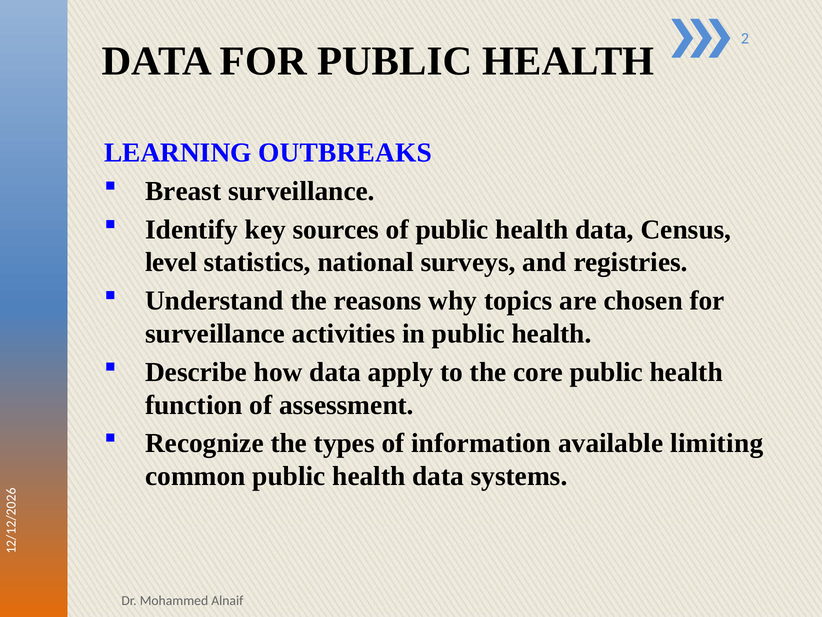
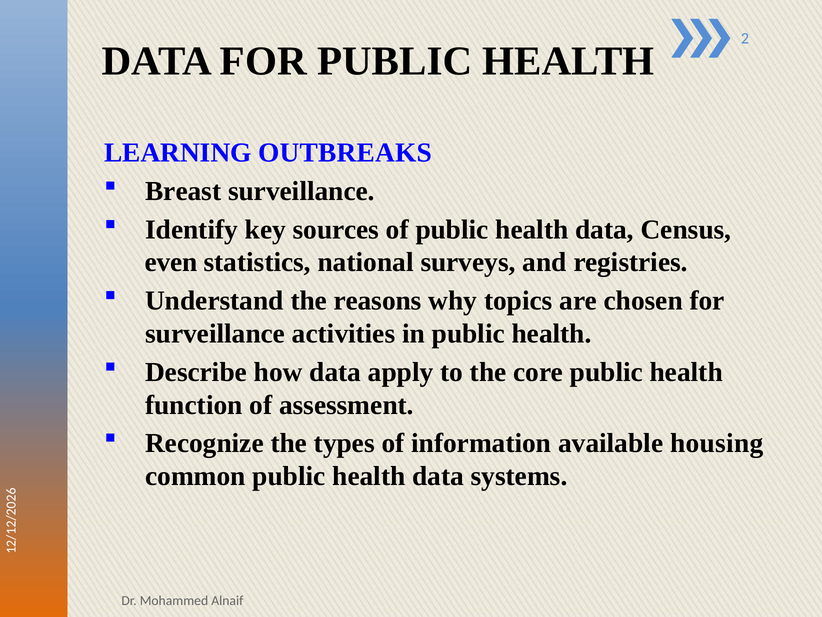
level: level -> even
limiting: limiting -> housing
